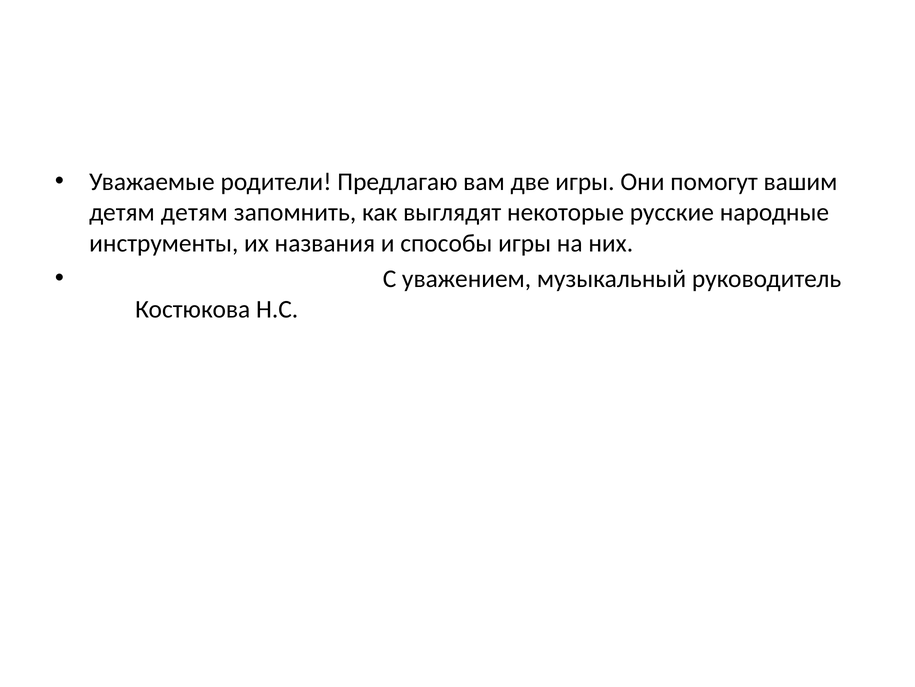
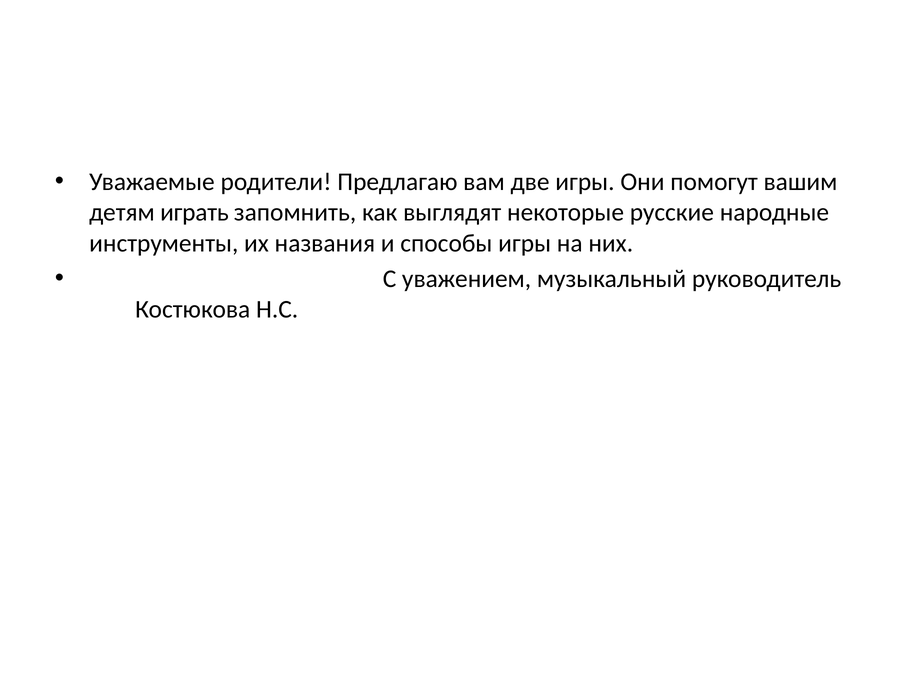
детям детям: детям -> играть
